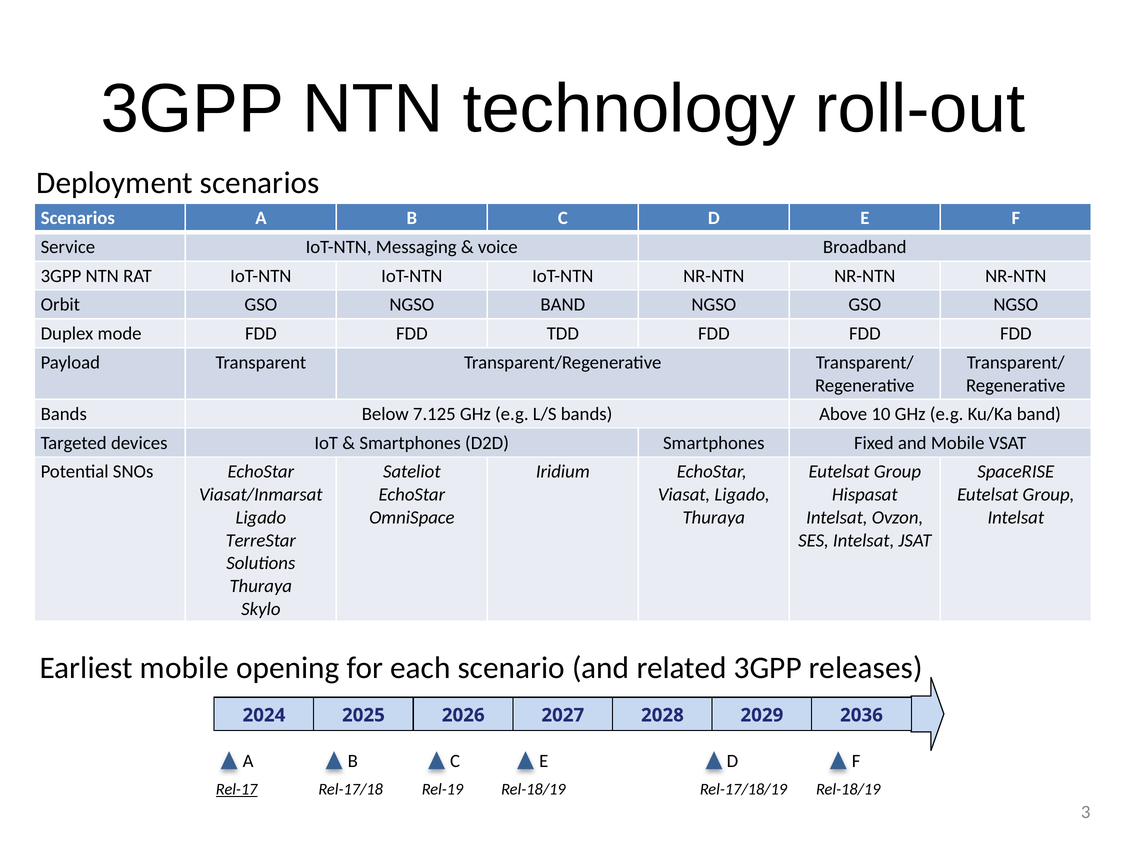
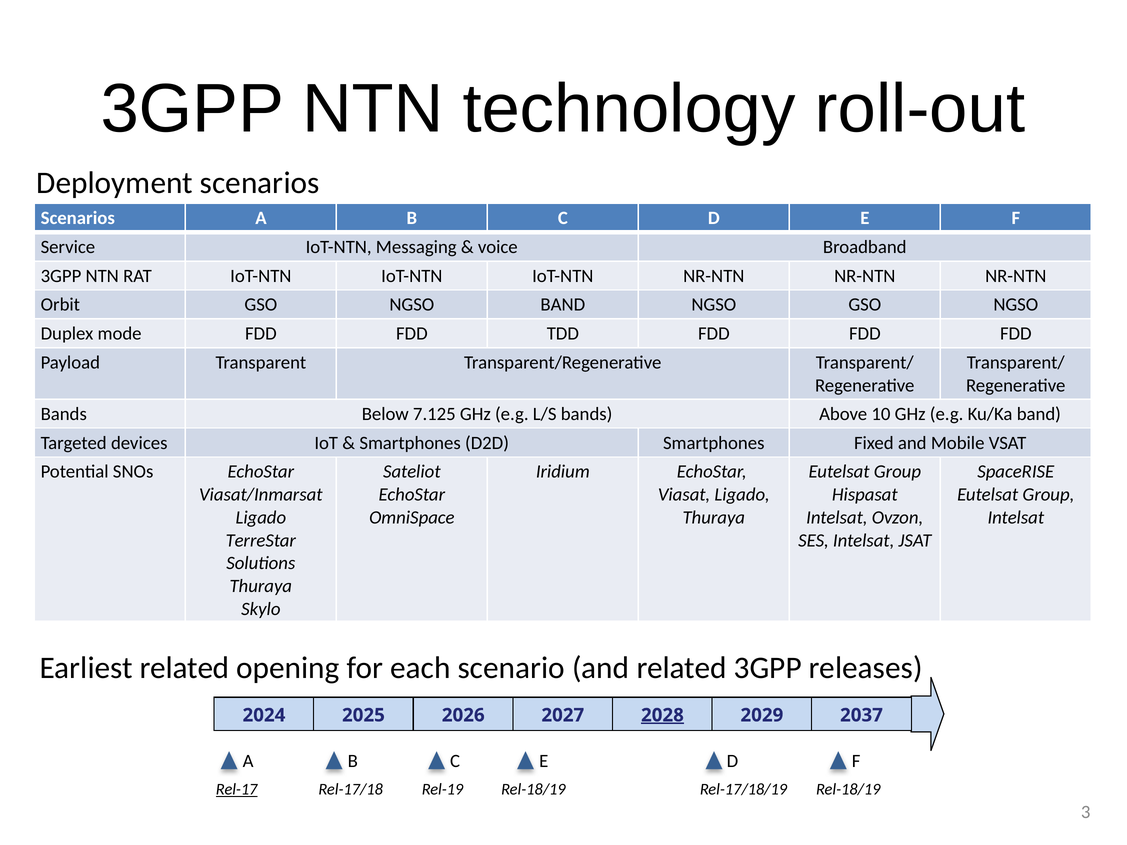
Earliest mobile: mobile -> related
2028 underline: none -> present
2036: 2036 -> 2037
